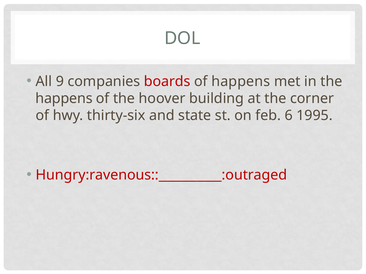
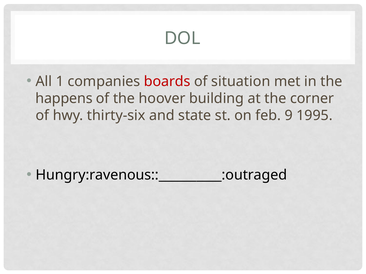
9: 9 -> 1
of happens: happens -> situation
6: 6 -> 9
Hungry:ravenous::__________:outraged colour: red -> black
